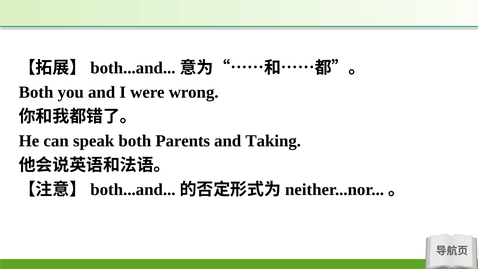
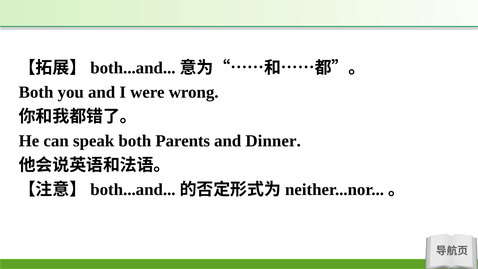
Taking: Taking -> Dinner
